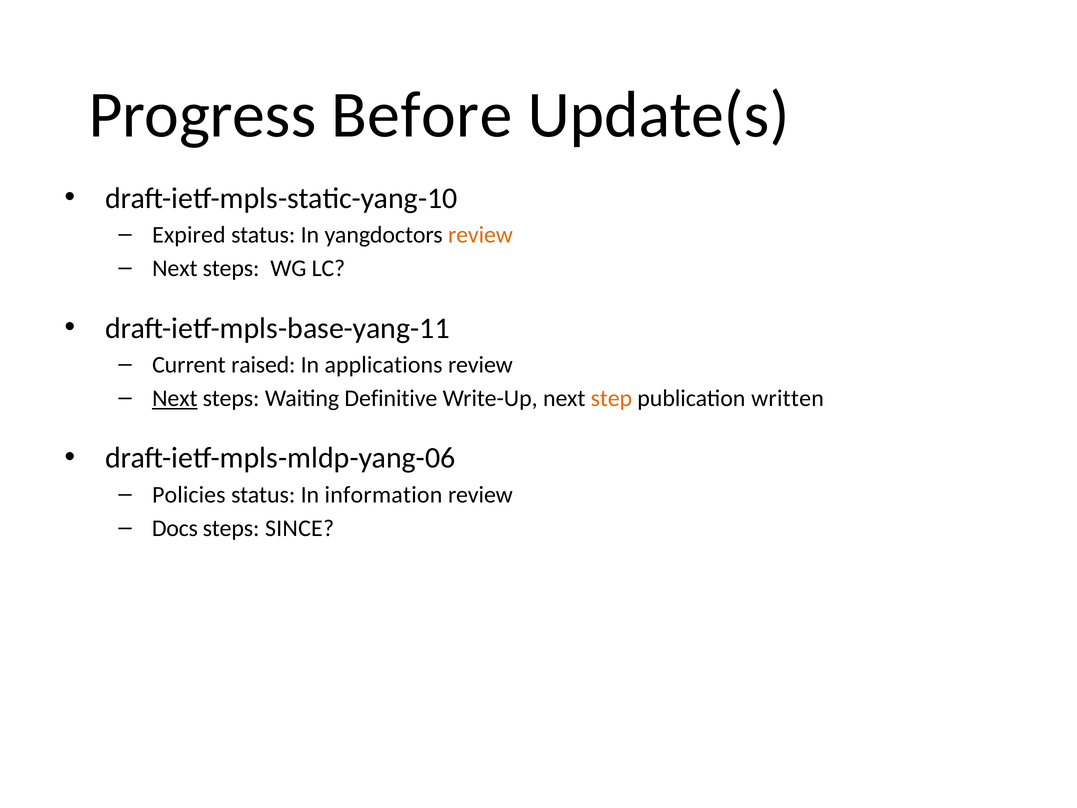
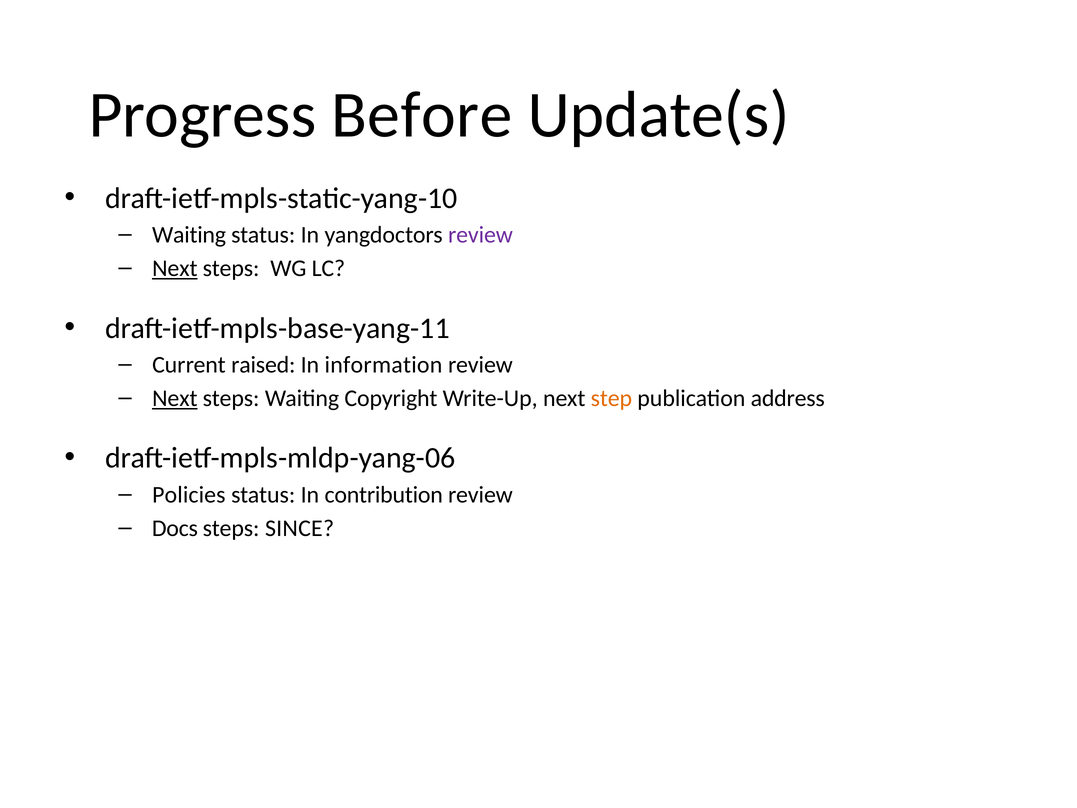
Expired at (189, 235): Expired -> Waiting
review at (480, 235) colour: orange -> purple
Next at (175, 268) underline: none -> present
applications: applications -> information
Definitive: Definitive -> Copyright
written: written -> address
information: information -> contribution
